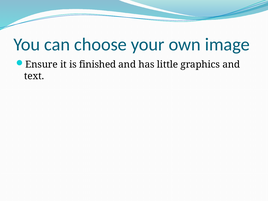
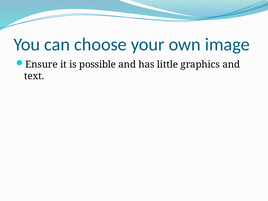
finished: finished -> possible
